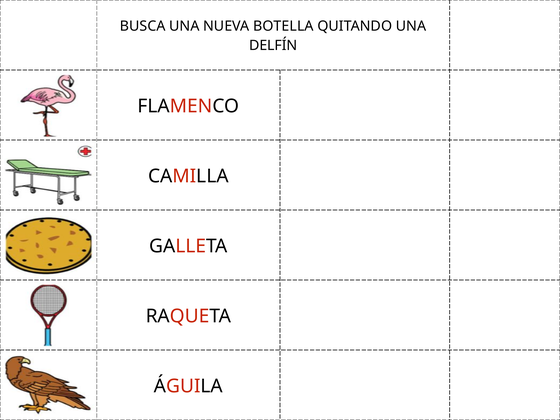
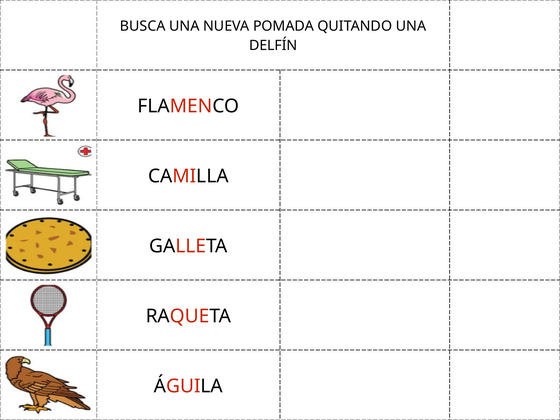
BOTELLA: BOTELLA -> POMADA
